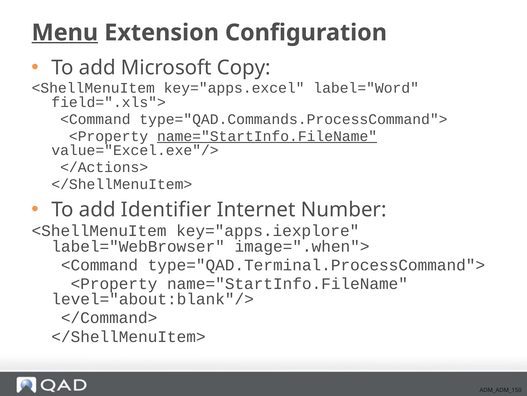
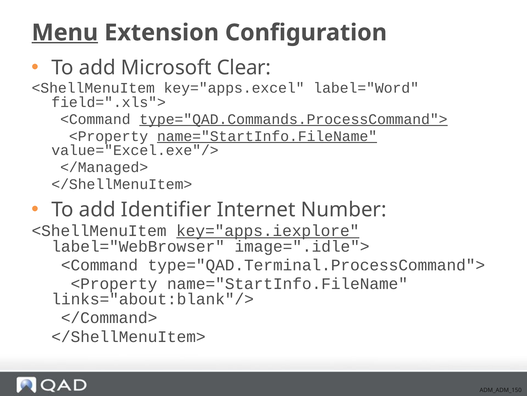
Copy: Copy -> Clear
type="QAD.Commands.ProcessCommand"> underline: none -> present
</Actions>: </Actions> -> </Managed>
key="apps.iexplore underline: none -> present
image=".when">: image=".when"> -> image=".idle">
level="about:blank"/>: level="about:blank"/> -> links="about:blank"/>
